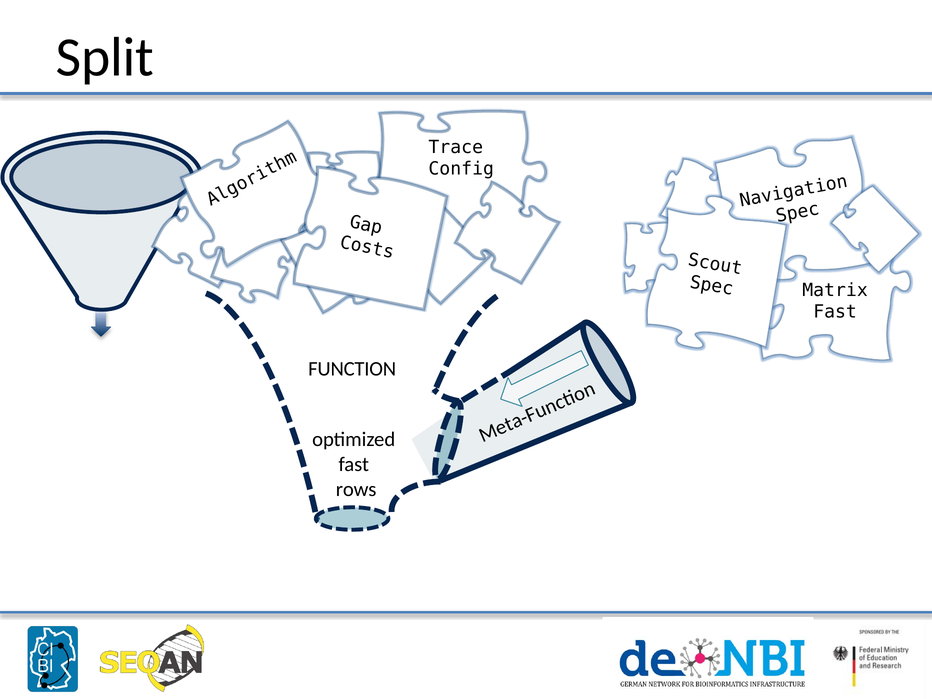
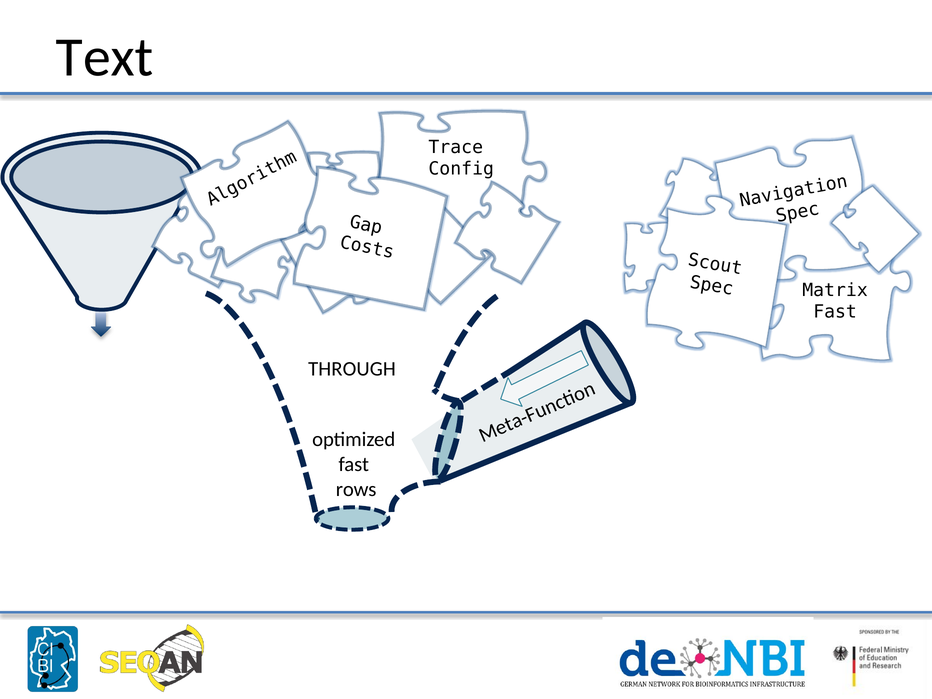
Split: Split -> Text
FUNCTION: FUNCTION -> THROUGH
